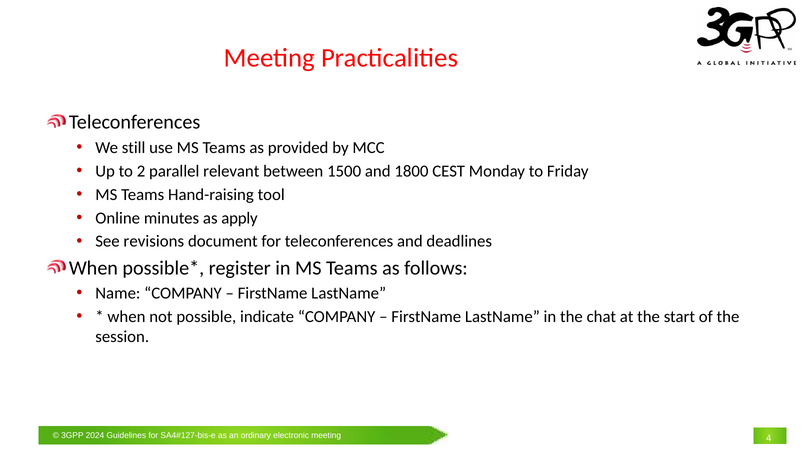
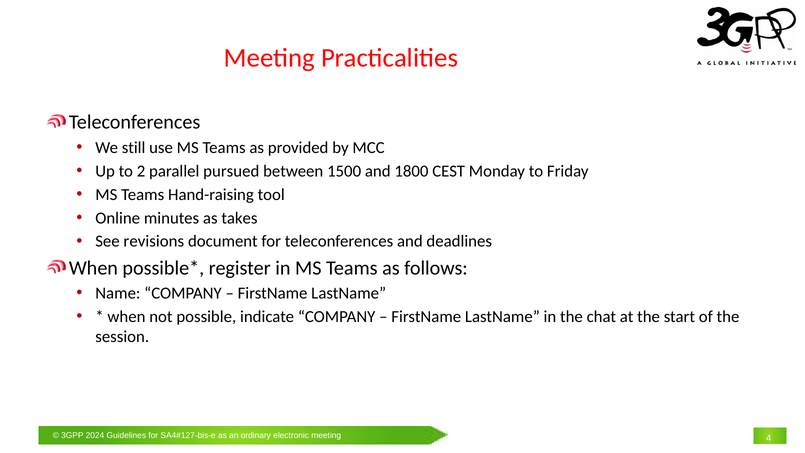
relevant: relevant -> pursued
apply: apply -> takes
